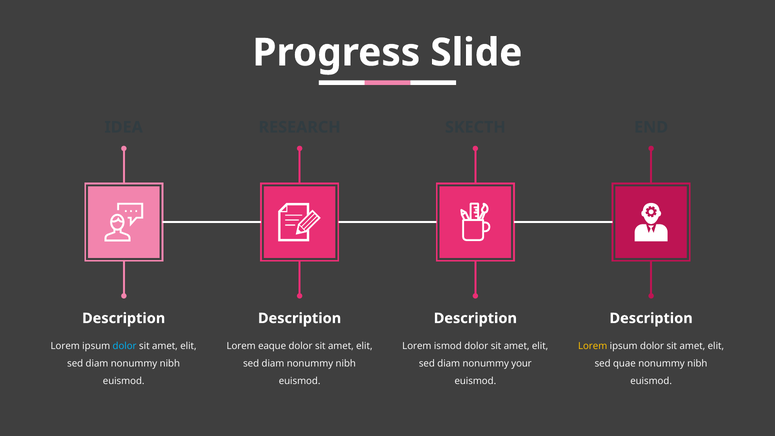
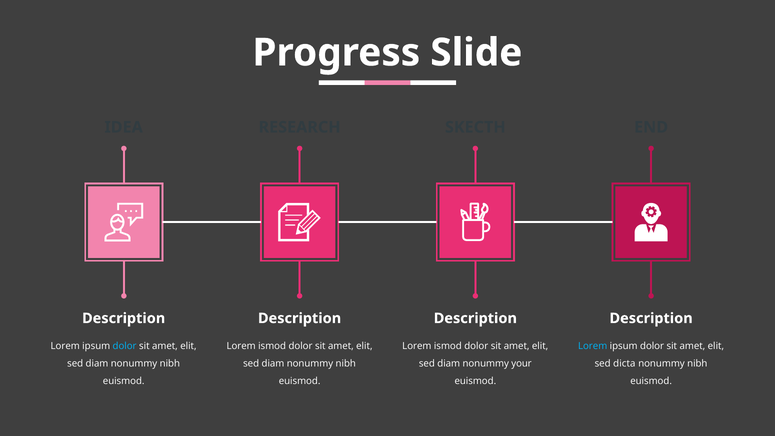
eaque at (272, 346): eaque -> ismod
Lorem at (593, 346) colour: yellow -> light blue
quae: quae -> dicta
